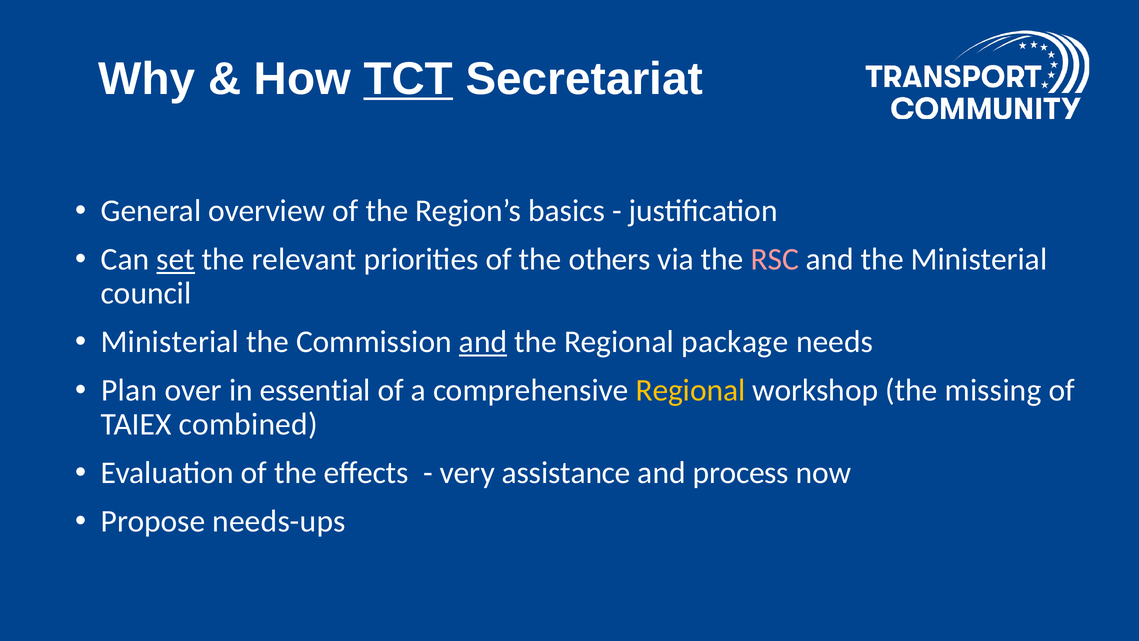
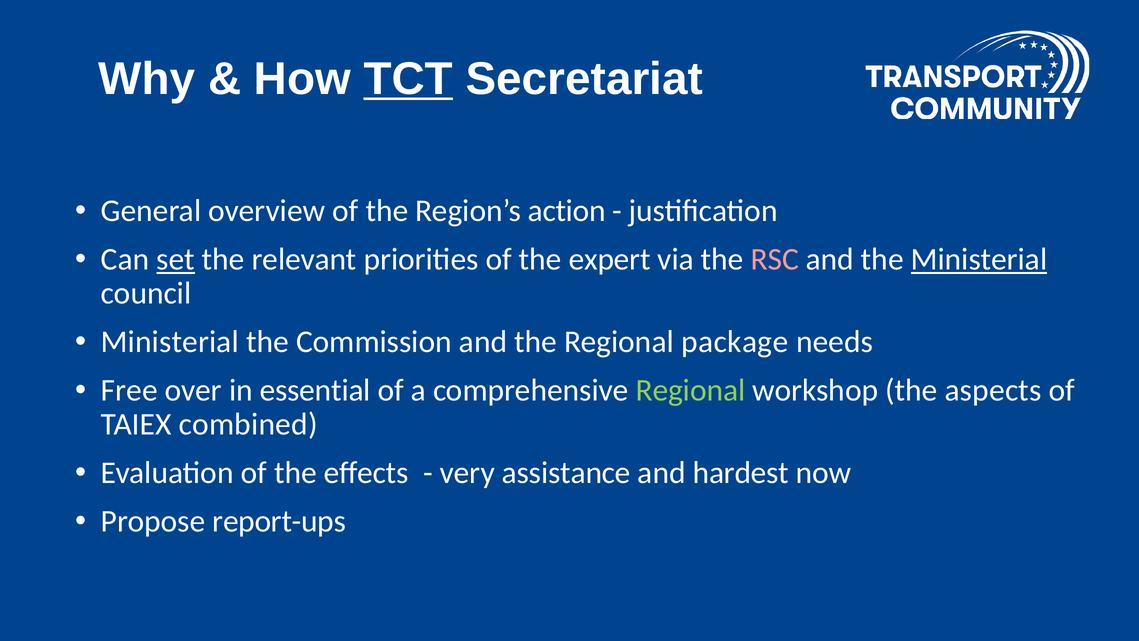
basics: basics -> action
others: others -> expert
Ministerial at (979, 259) underline: none -> present
and at (483, 342) underline: present -> none
Plan: Plan -> Free
Regional at (690, 390) colour: yellow -> light green
missing: missing -> aspects
process: process -> hardest
needs-ups: needs-ups -> report-ups
